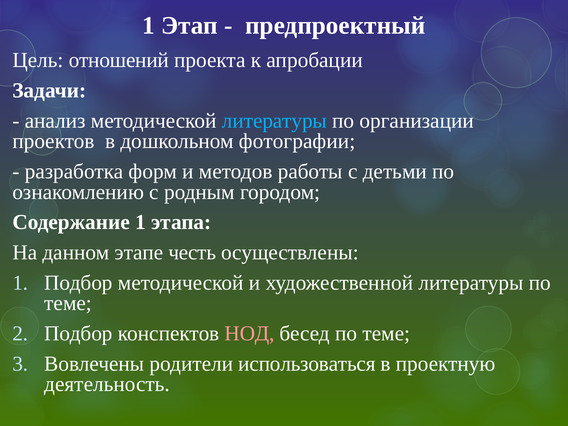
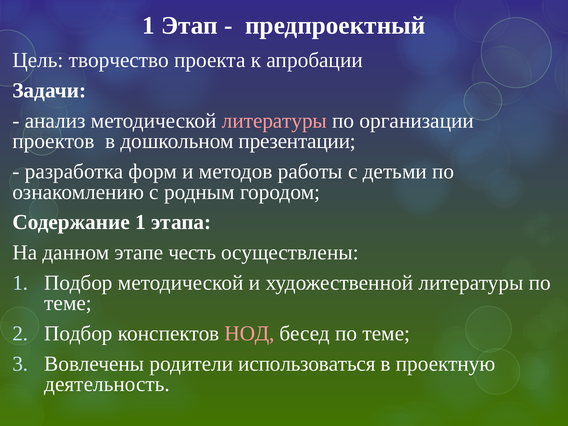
отношений: отношений -> творчество
литературы at (274, 121) colour: light blue -> pink
фотографии: фотографии -> презентации
